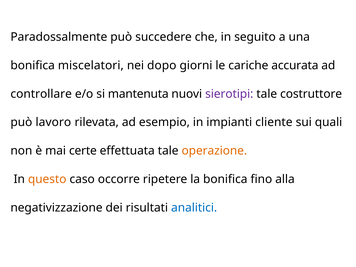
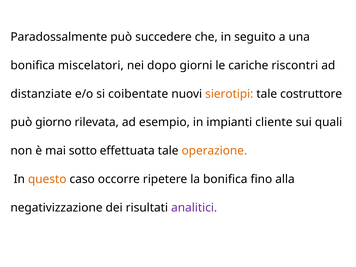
accurata: accurata -> riscontri
controllare: controllare -> distanziate
mantenuta: mantenuta -> coibentate
sierotipi colour: purple -> orange
lavoro: lavoro -> giorno
certe: certe -> sotto
analitici colour: blue -> purple
